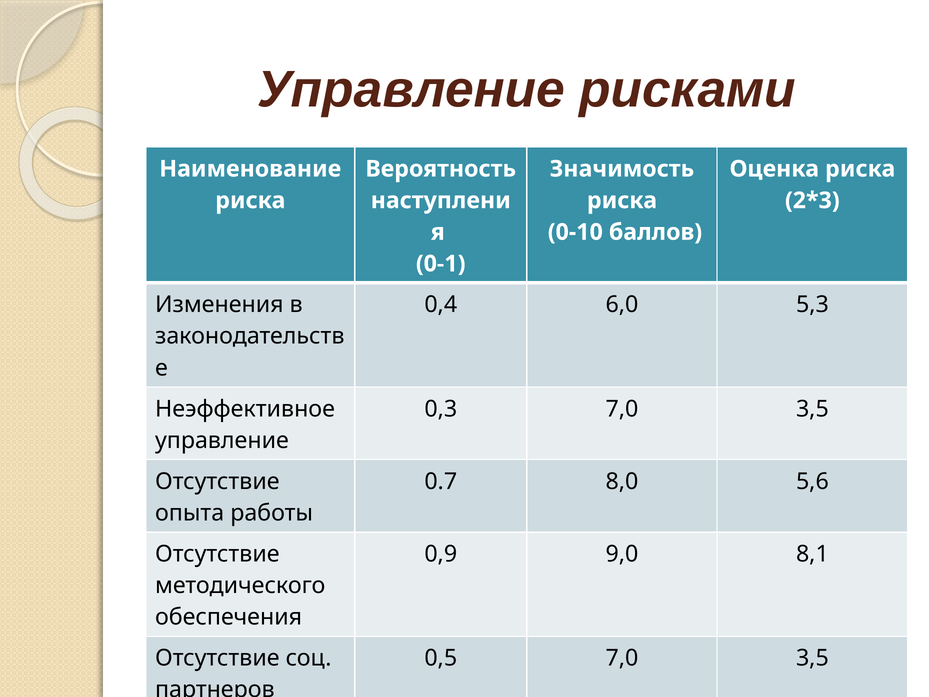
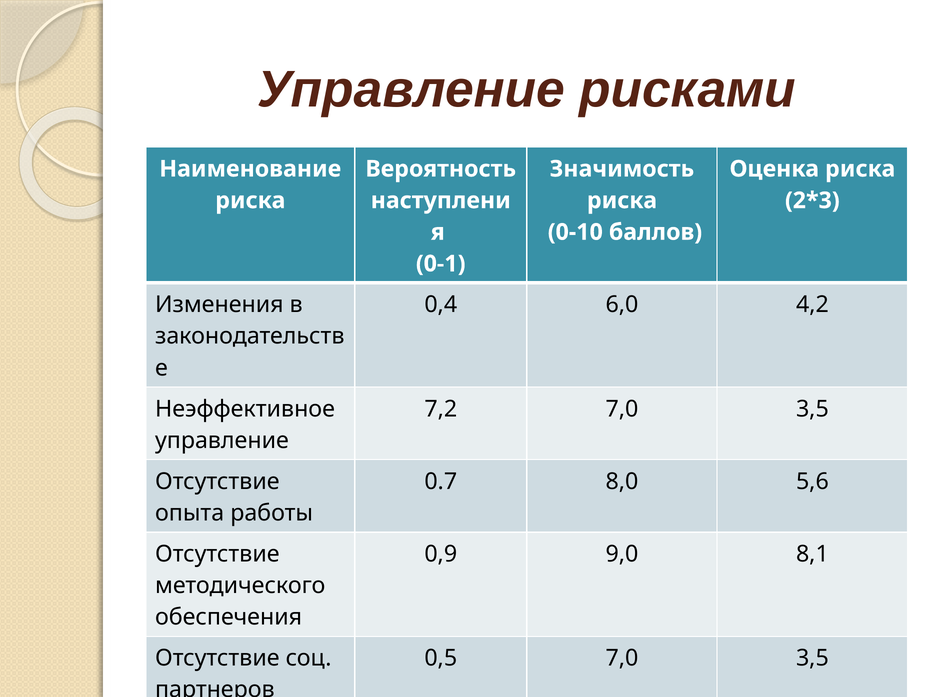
5,3: 5,3 -> 4,2
0,3: 0,3 -> 7,2
